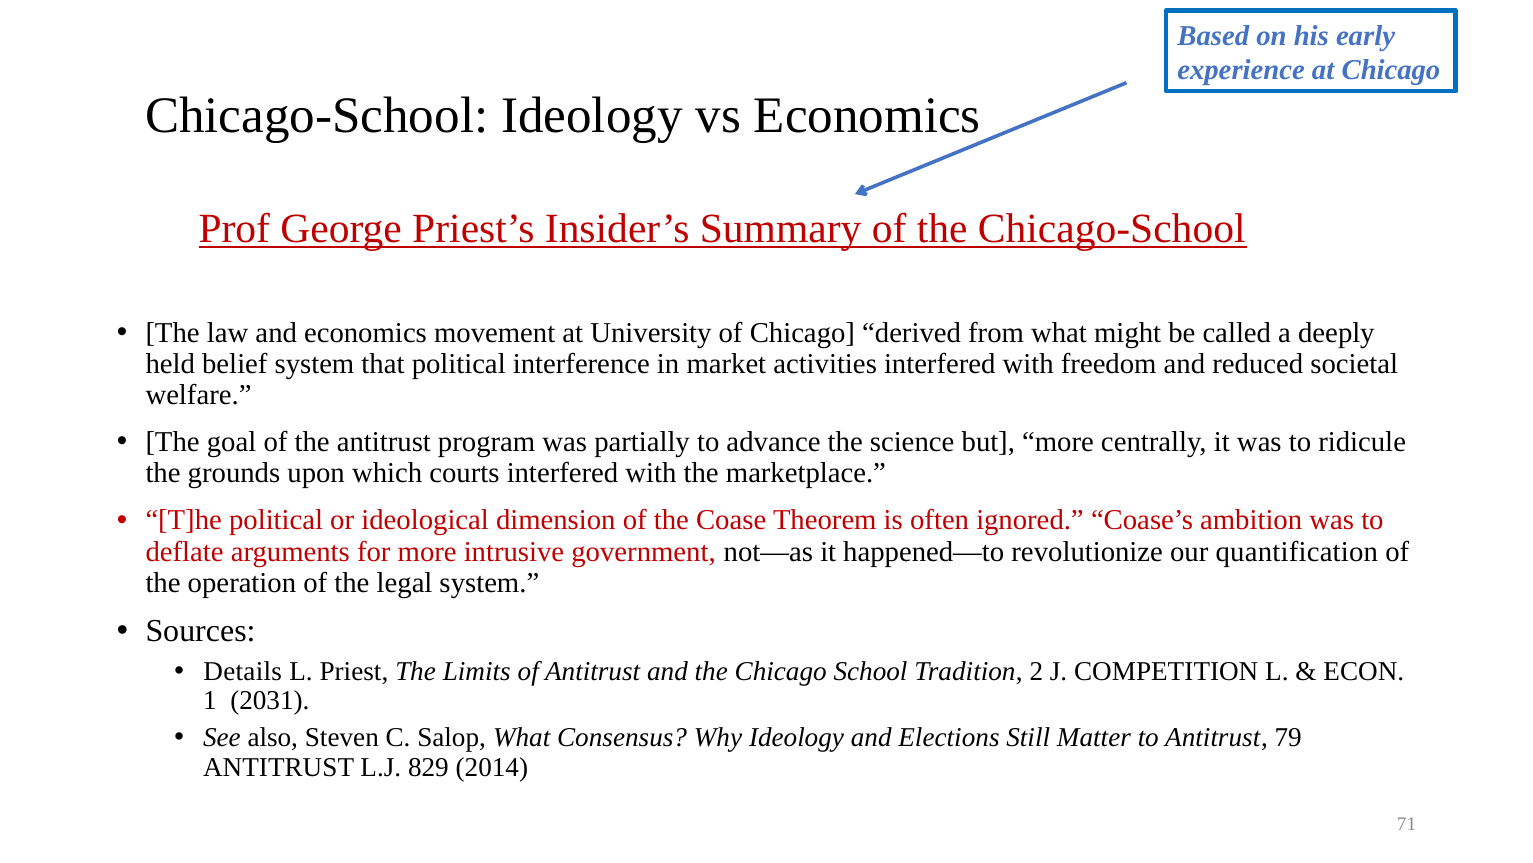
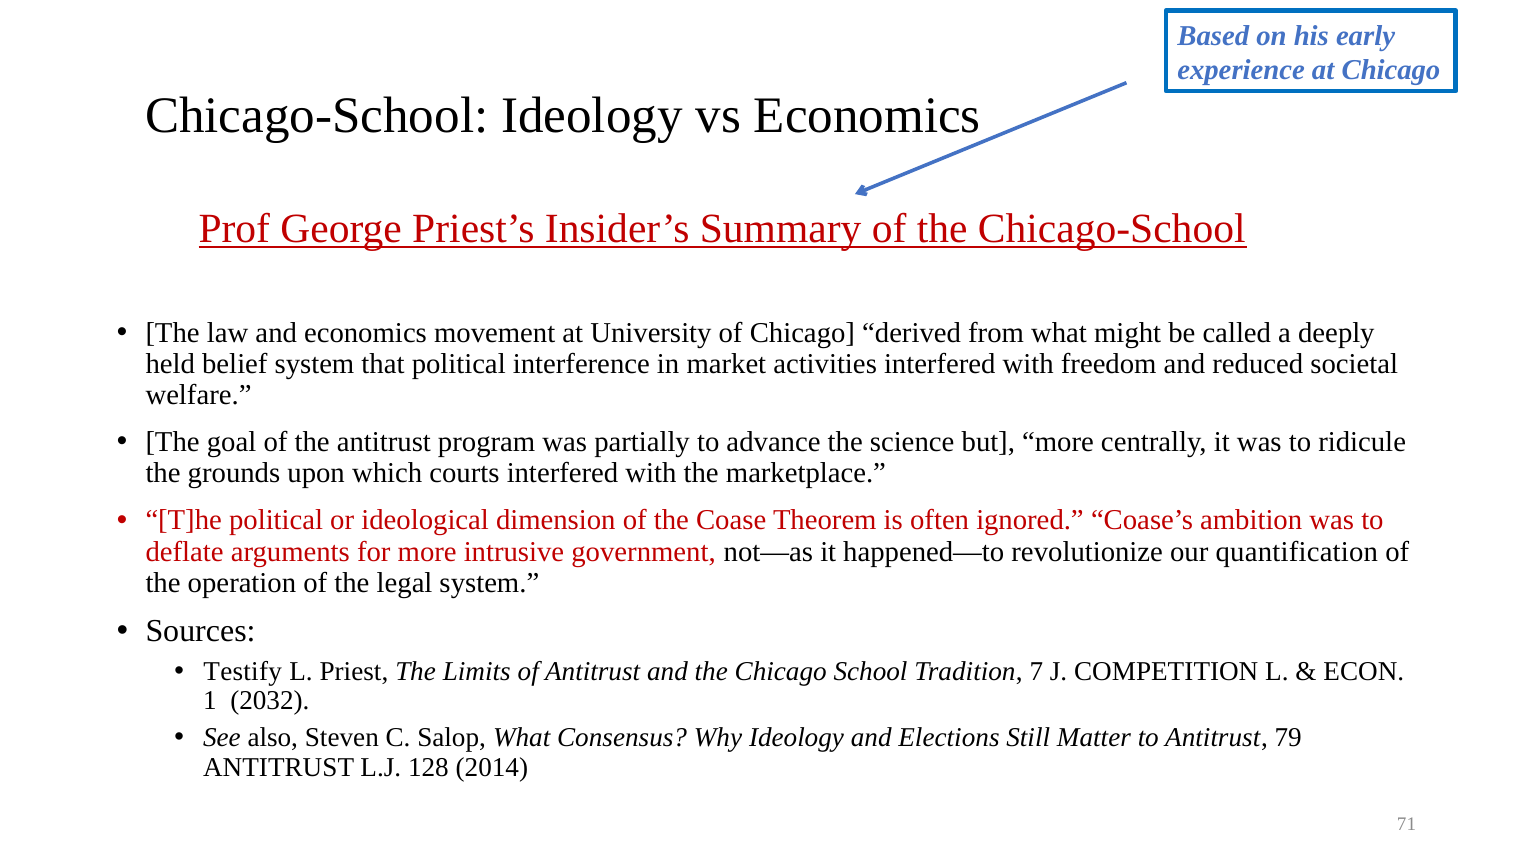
Details: Details -> Testify
2: 2 -> 7
2031: 2031 -> 2032
829: 829 -> 128
